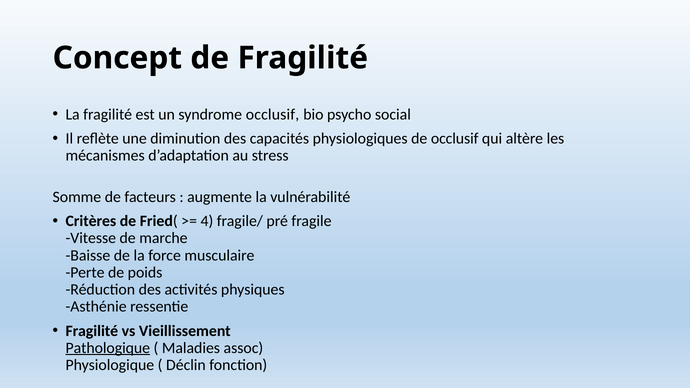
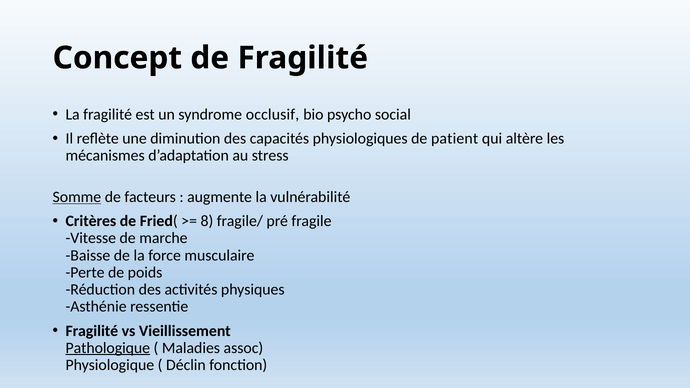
de occlusif: occlusif -> patient
Somme underline: none -> present
4: 4 -> 8
